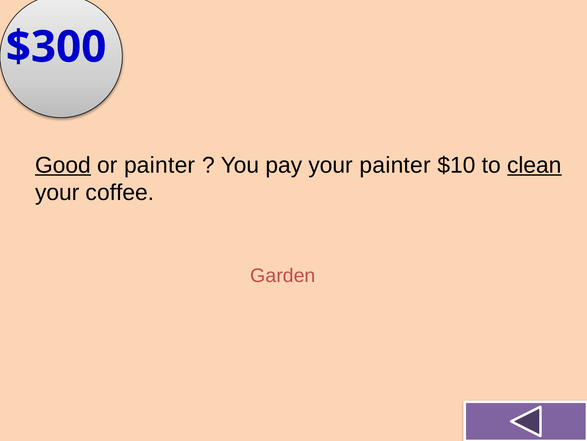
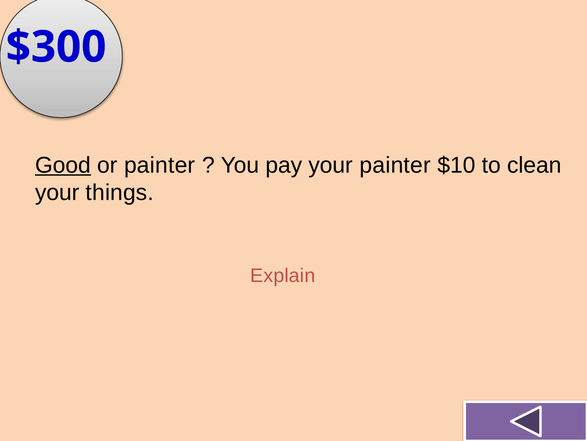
clean underline: present -> none
coffee: coffee -> things
Garden: Garden -> Explain
